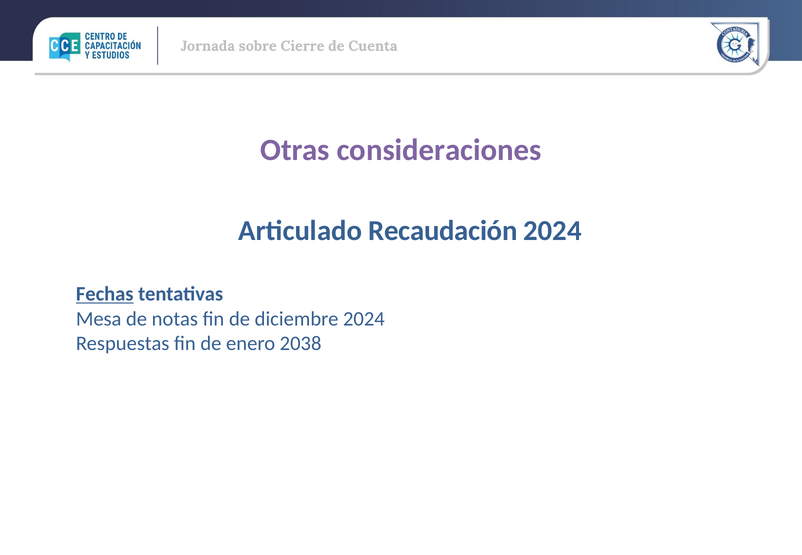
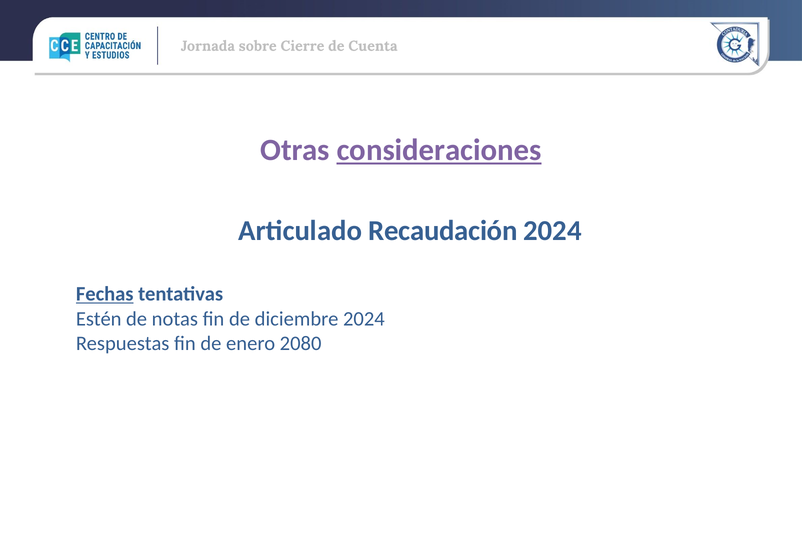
consideraciones underline: none -> present
Mesa: Mesa -> Estén
2038: 2038 -> 2080
